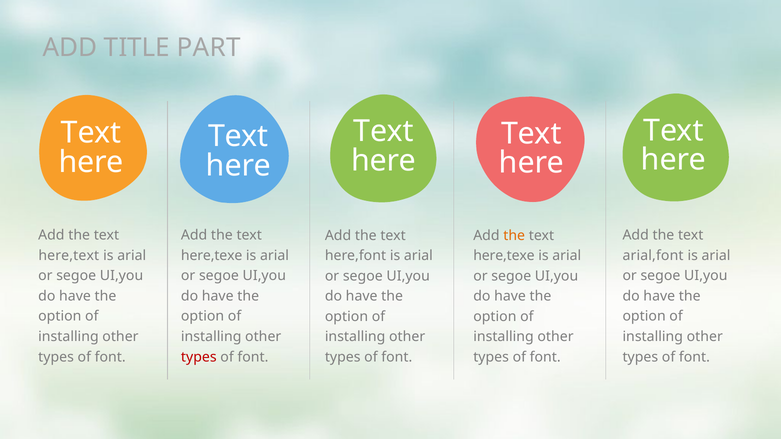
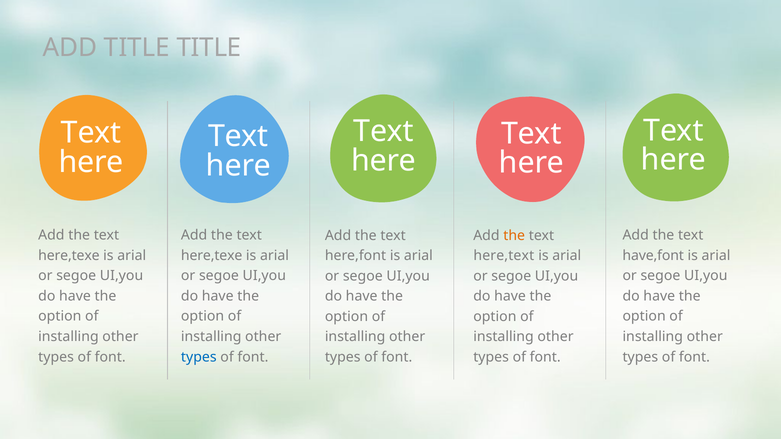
TITLE PART: PART -> TITLE
here,text at (69, 256): here,text -> here,texe
arial,font: arial,font -> have,font
here,texe at (504, 256): here,texe -> here,text
types at (199, 357) colour: red -> blue
